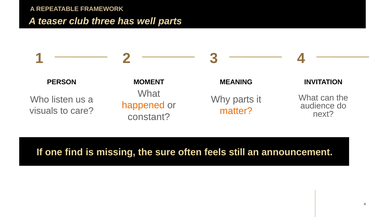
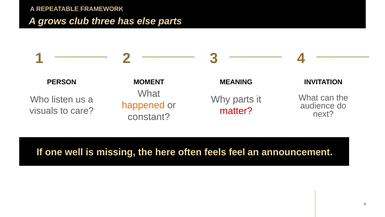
teaser: teaser -> grows
well: well -> else
matter colour: orange -> red
find: find -> well
sure: sure -> here
still: still -> feel
